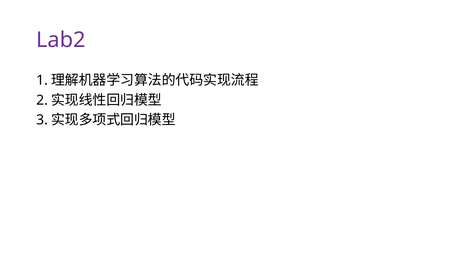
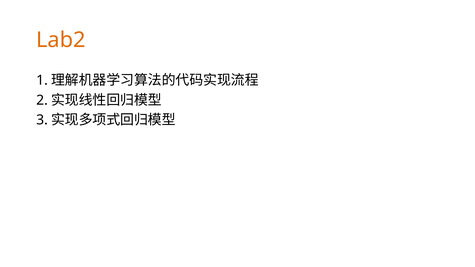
Lab2 colour: purple -> orange
